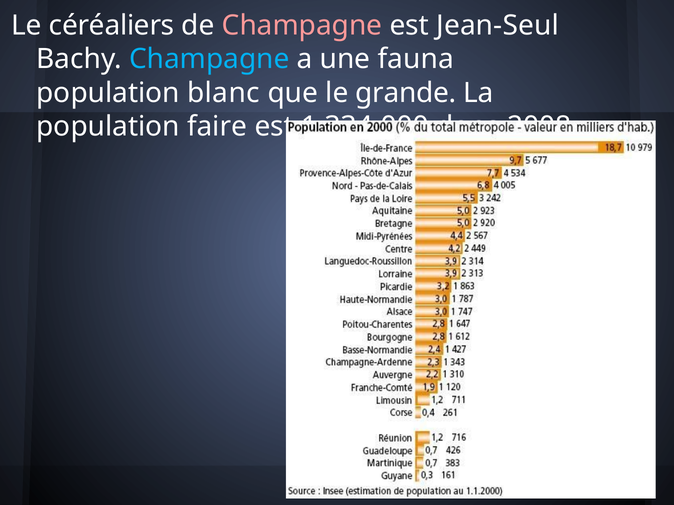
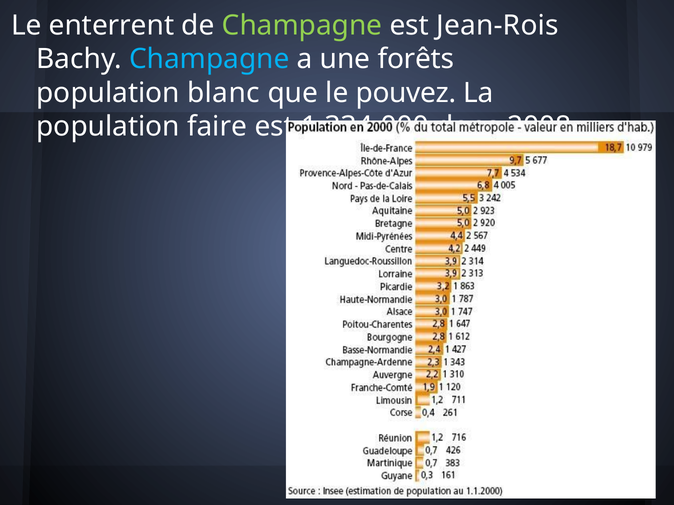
céréaliers: céréaliers -> enterrent
Champagne at (302, 26) colour: pink -> light green
Jean-Seul: Jean-Seul -> Jean-Rois
fauna: fauna -> forêts
grande: grande -> pouvez
